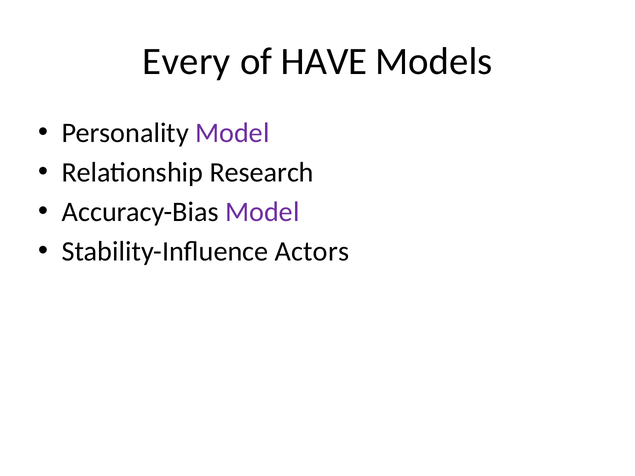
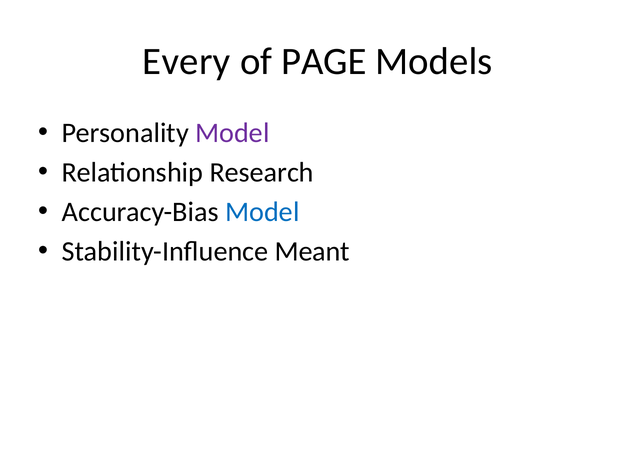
HAVE: HAVE -> PAGE
Model at (262, 212) colour: purple -> blue
Actors: Actors -> Meant
